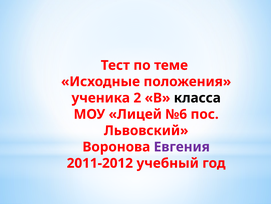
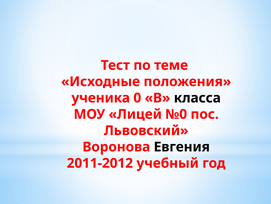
2: 2 -> 0
№6: №6 -> №0
Евгения colour: purple -> black
